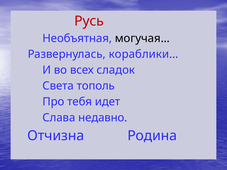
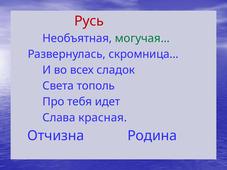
могучая… colour: black -> green
кораблики…: кораблики… -> скромница…
недавно: недавно -> красная
